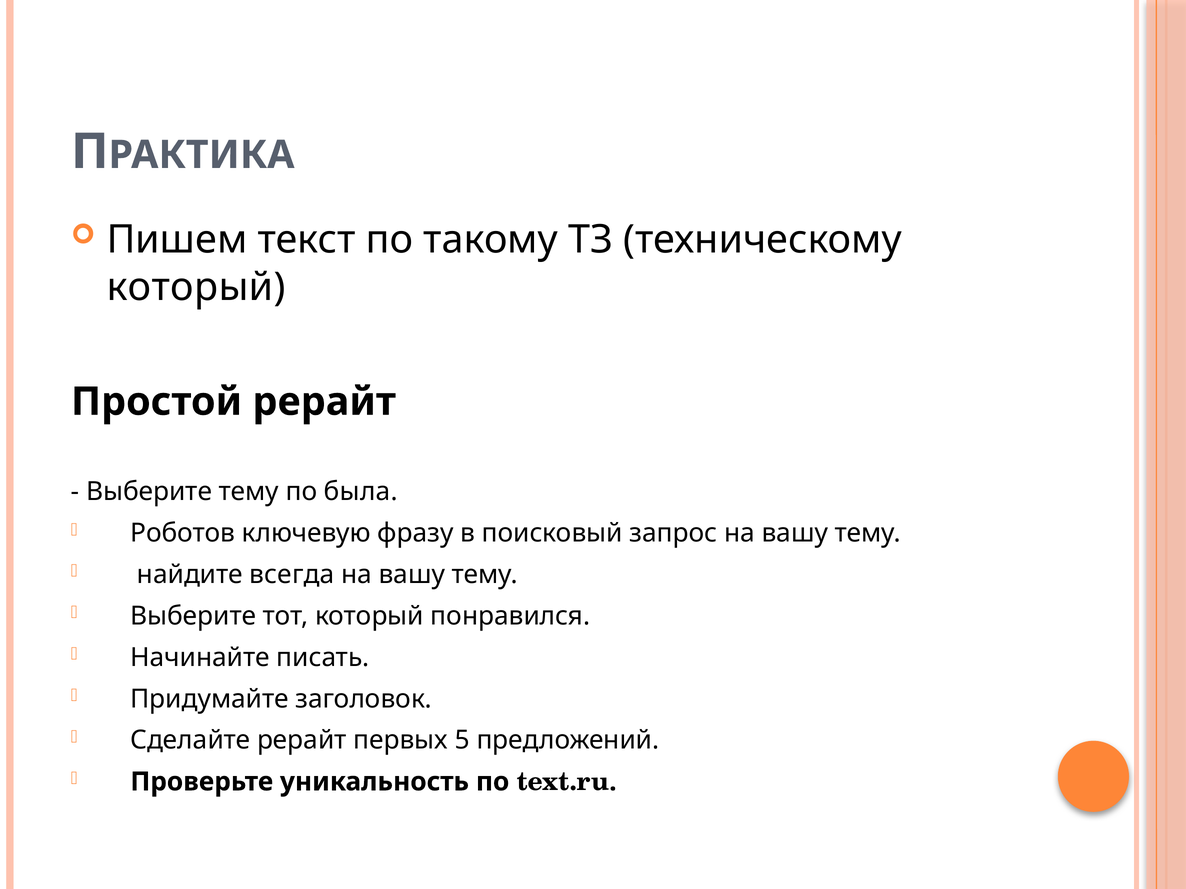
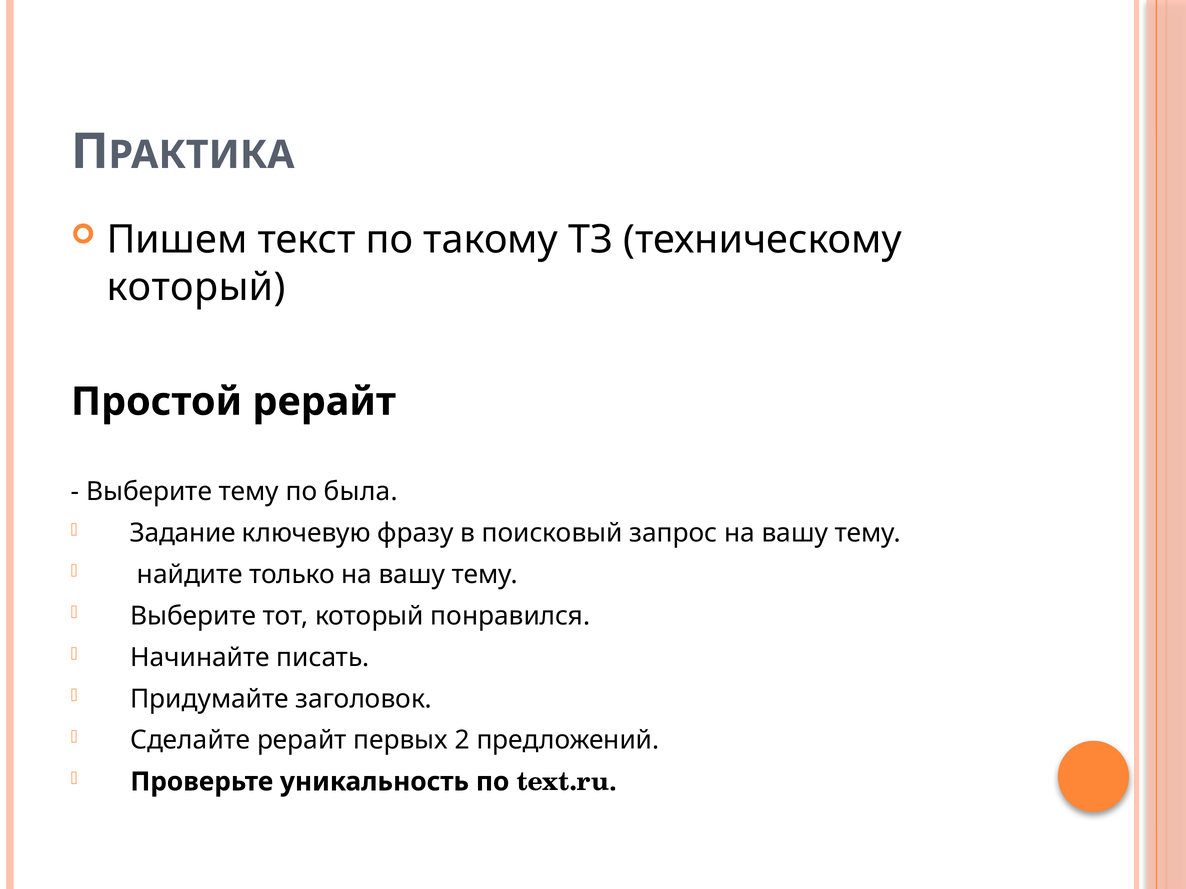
Роботов: Роботов -> Задание
всегда: всегда -> только
5: 5 -> 2
